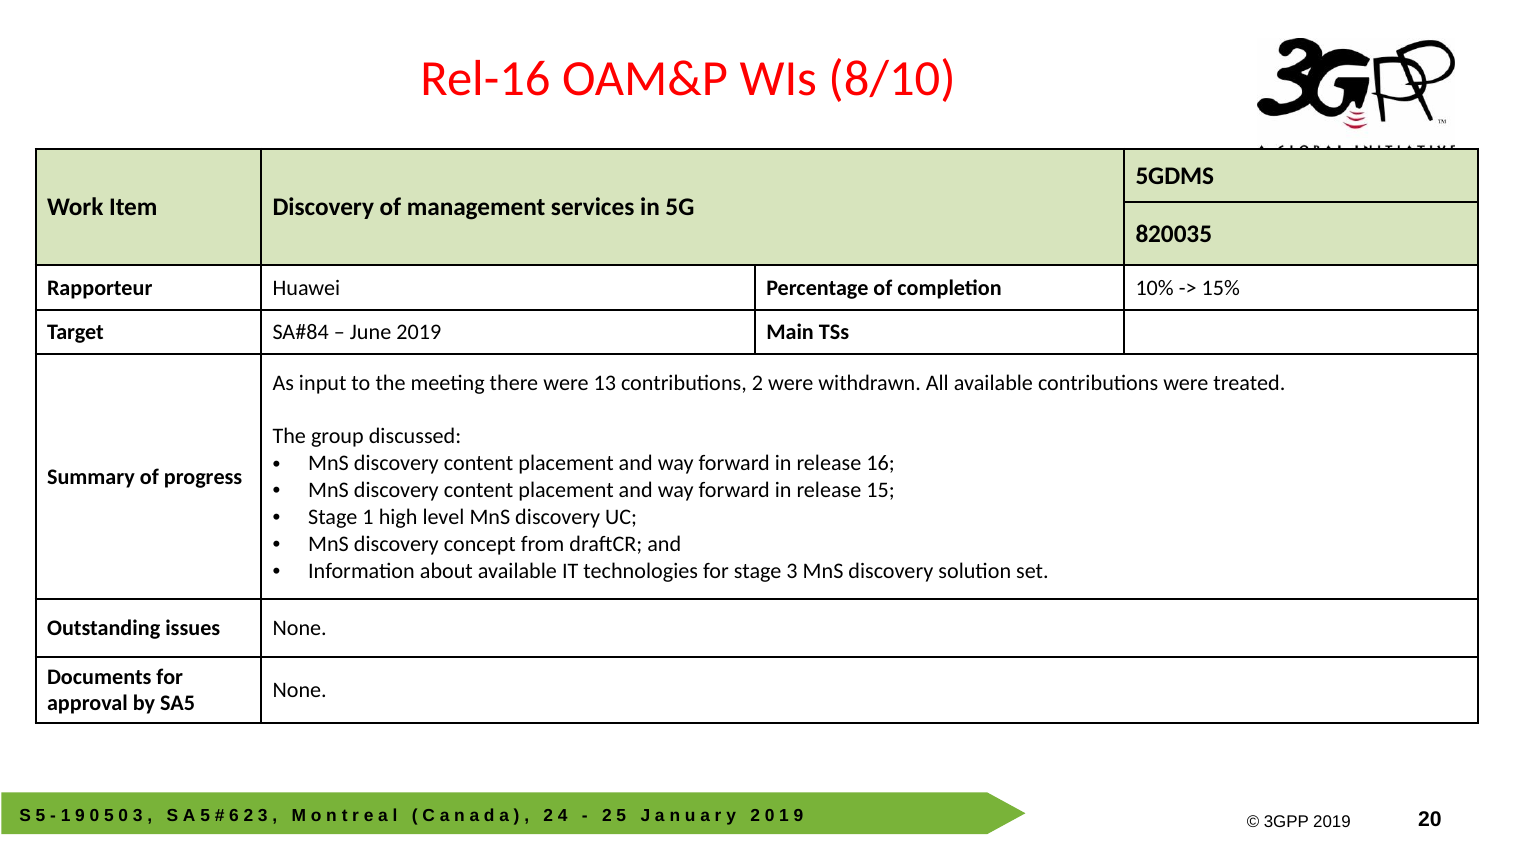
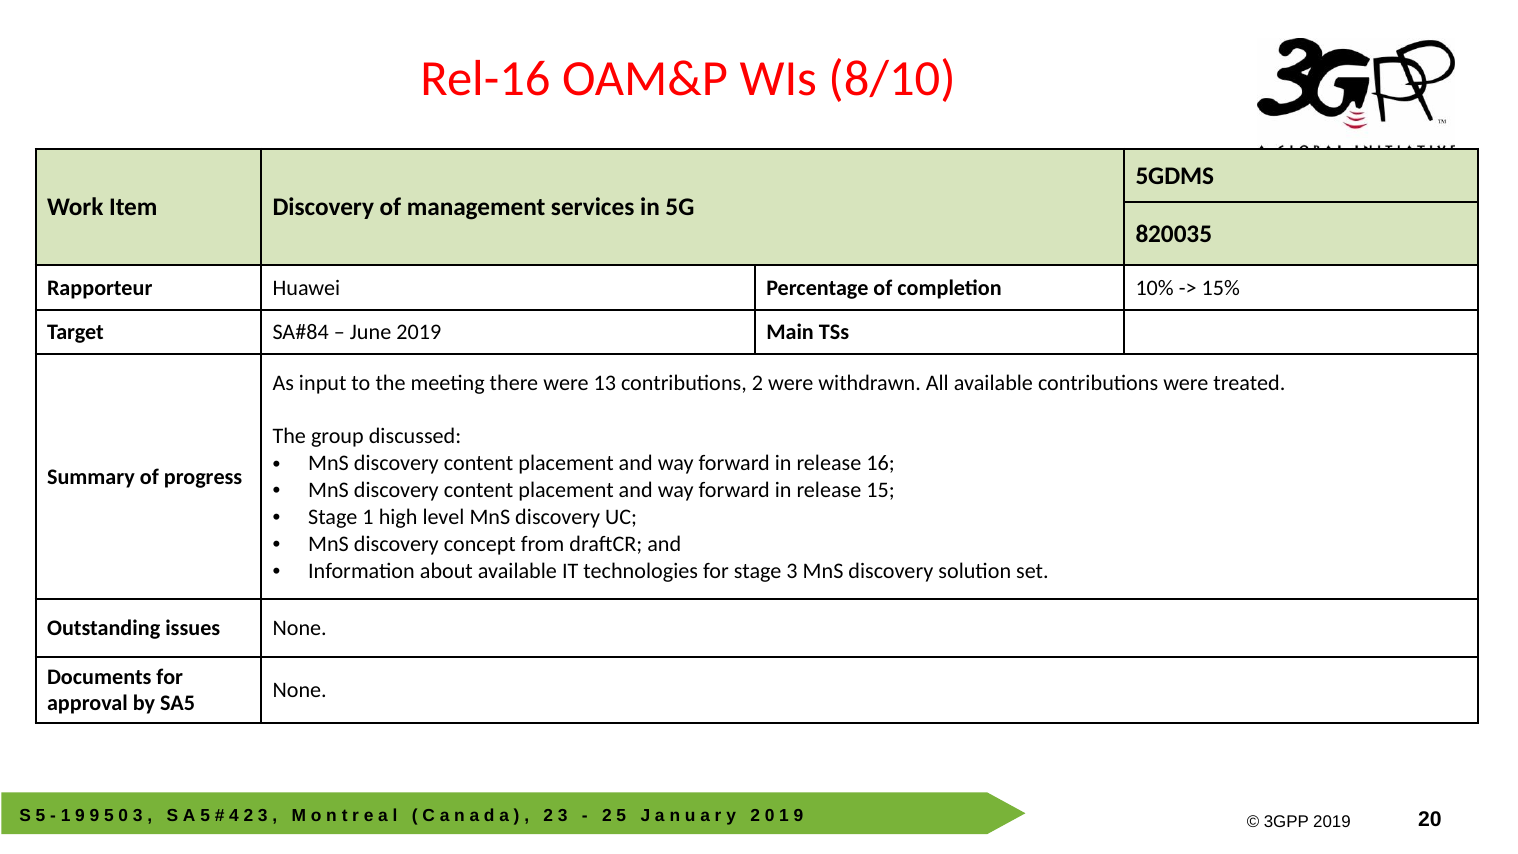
0 at (94, 815): 0 -> 9
6: 6 -> 4
4 at (563, 815): 4 -> 3
